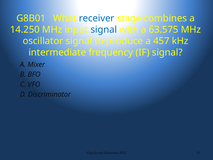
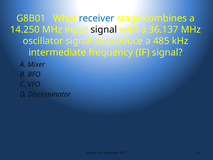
signal at (104, 30) colour: blue -> black
63.575: 63.575 -> 36.137
457: 457 -> 485
